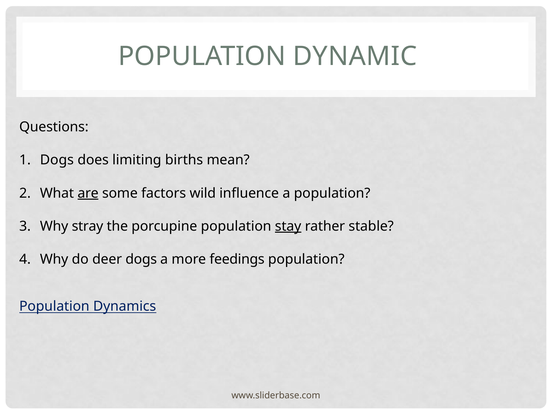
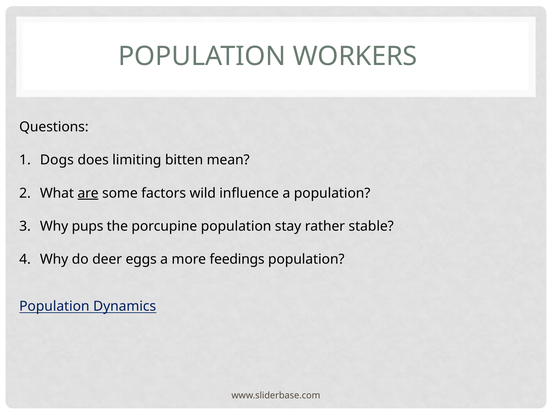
DYNAMIC: DYNAMIC -> WORKERS
births: births -> bitten
stray: stray -> pups
stay underline: present -> none
deer dogs: dogs -> eggs
